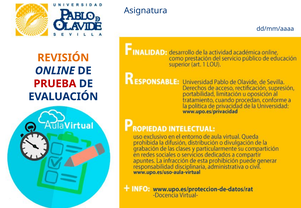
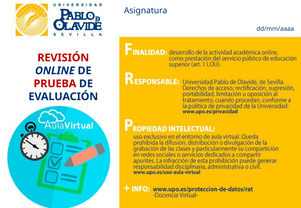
REVISIÓN colour: orange -> red
